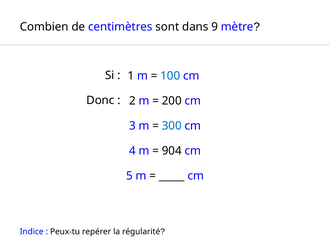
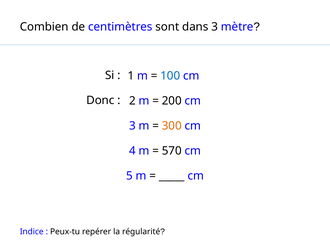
dans 9: 9 -> 3
300 colour: blue -> orange
904: 904 -> 570
